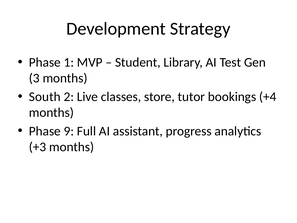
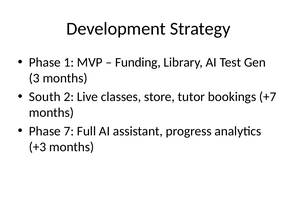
Student: Student -> Funding
+4: +4 -> +7
9: 9 -> 7
